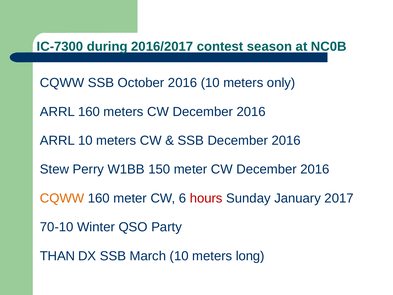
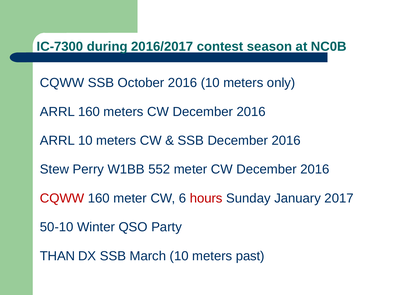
150: 150 -> 552
CQWW at (62, 198) colour: orange -> red
70-10: 70-10 -> 50-10
long: long -> past
